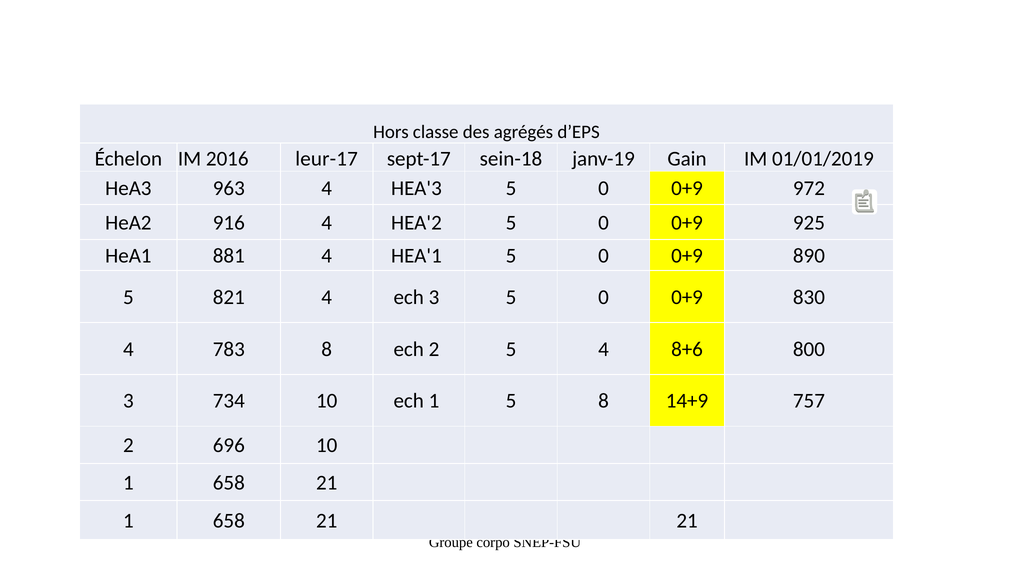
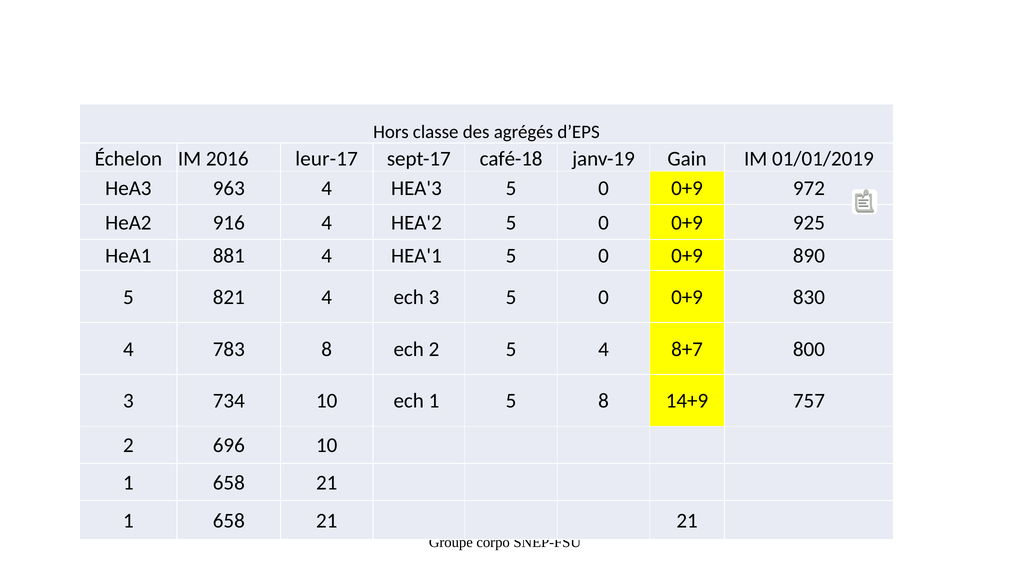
sein-18: sein-18 -> café-18
8+6: 8+6 -> 8+7
